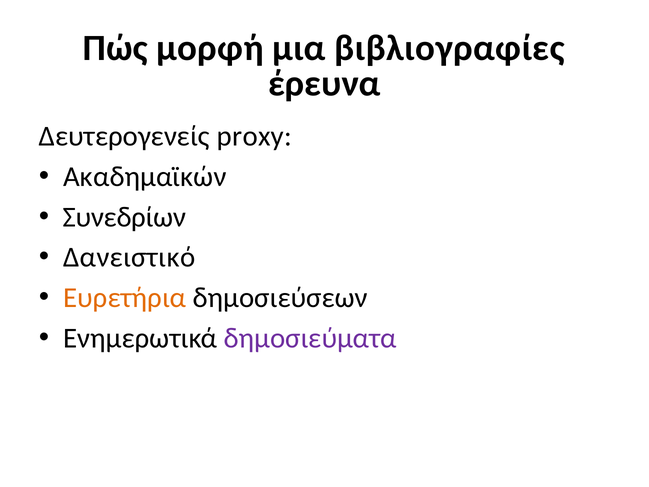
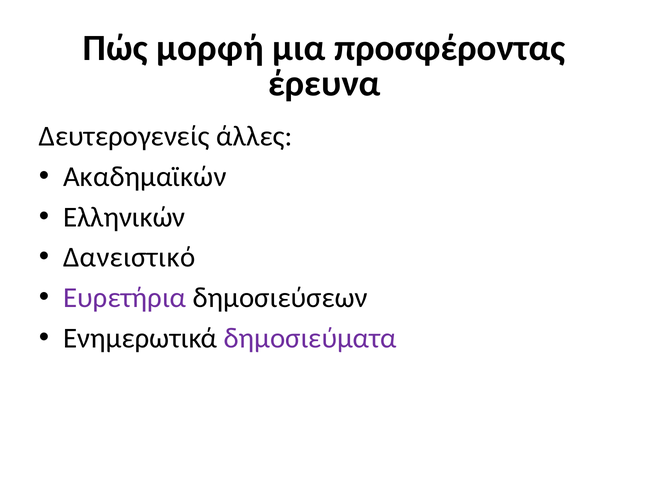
βιβλιογραφίες: βιβλιογραφίες -> προσφέροντας
proxy: proxy -> άλλες
Συνεδρίων: Συνεδρίων -> Ελληνικών
Ευρετήρια colour: orange -> purple
